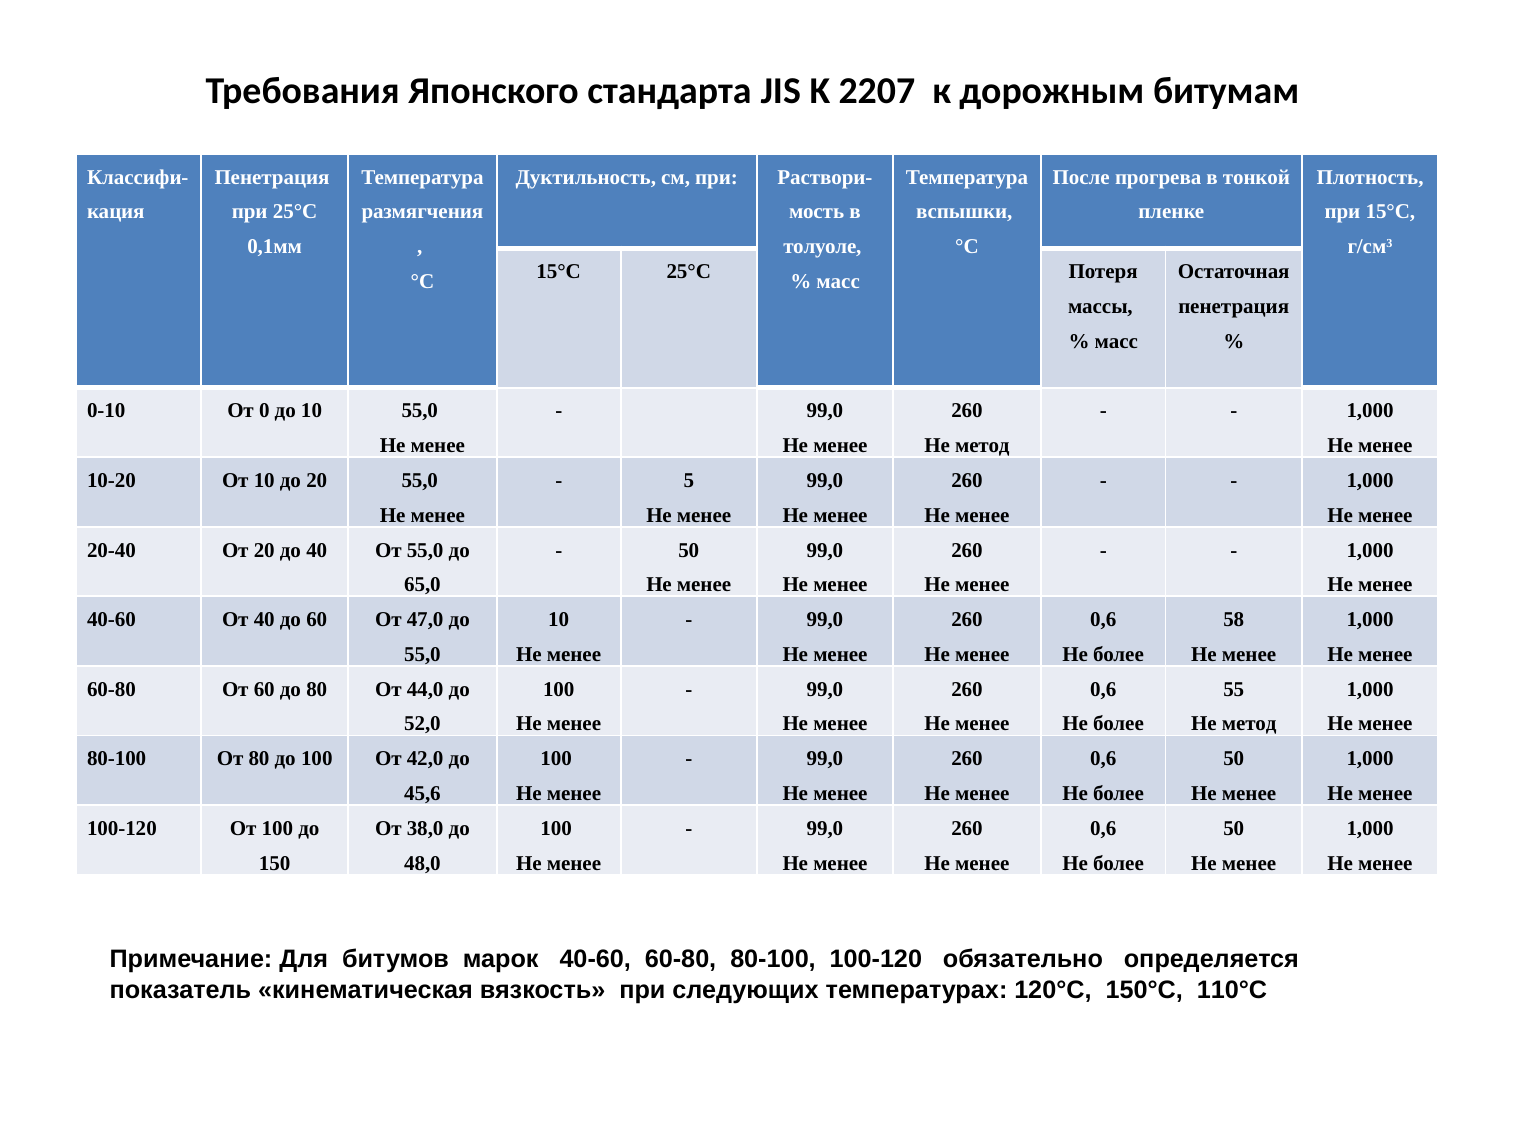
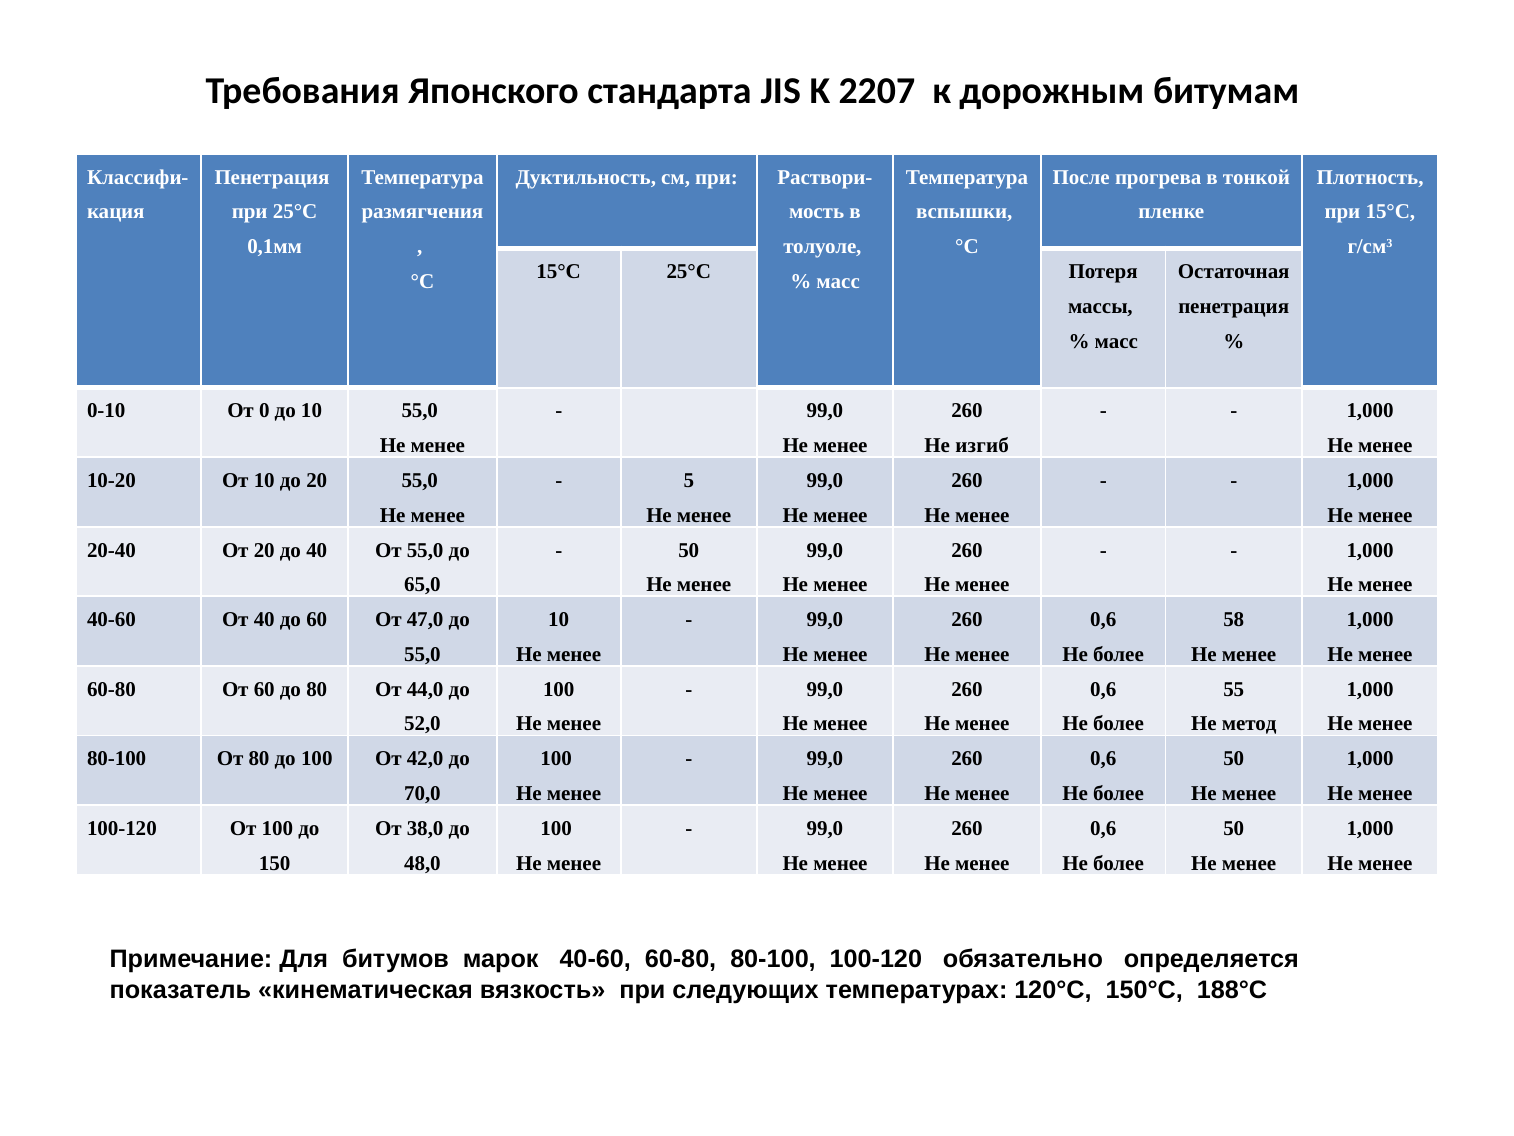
метод at (982, 445): метод -> изгиб
45,6: 45,6 -> 70,0
110°С: 110°С -> 188°С
